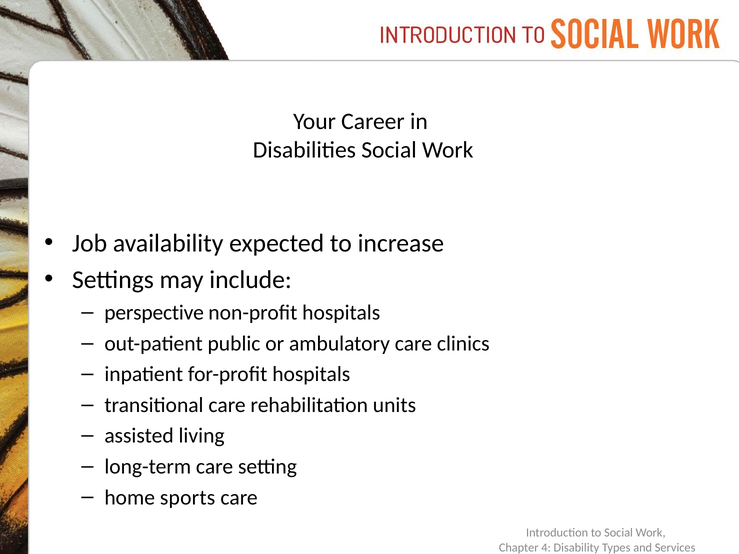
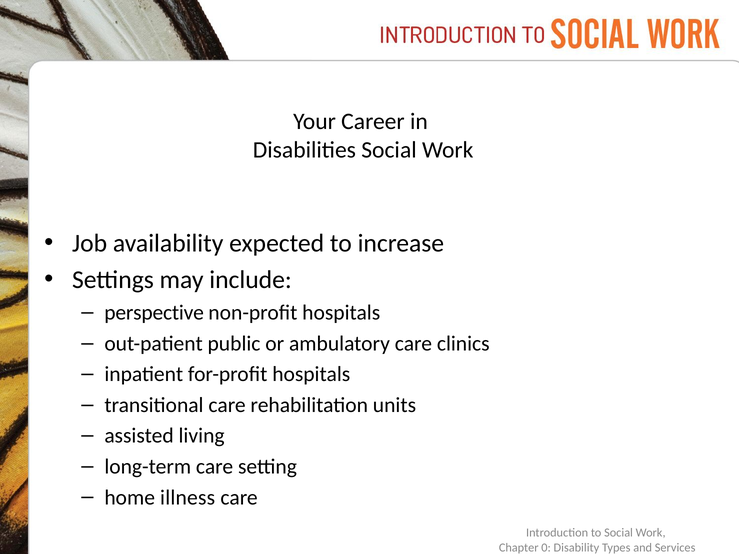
sports: sports -> illness
4: 4 -> 0
